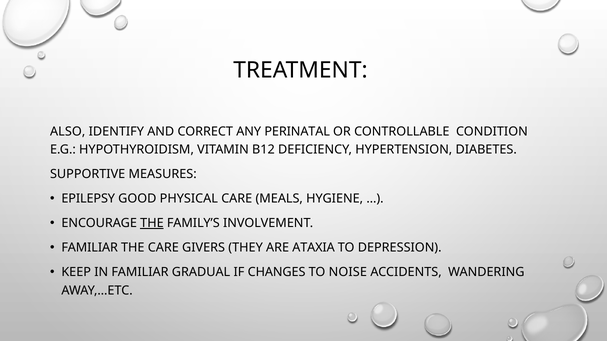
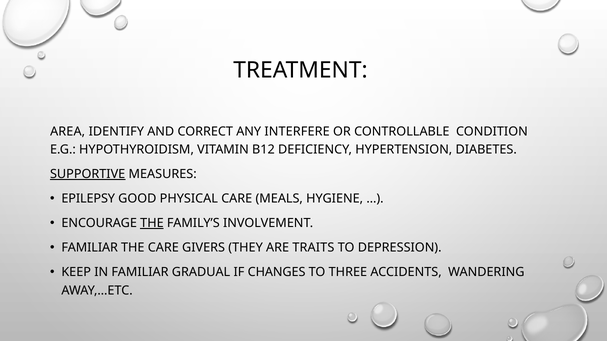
ALSO: ALSO -> AREA
PERINATAL: PERINATAL -> INTERFERE
SUPPORTIVE underline: none -> present
ATAXIA: ATAXIA -> TRAITS
NOISE: NOISE -> THREE
